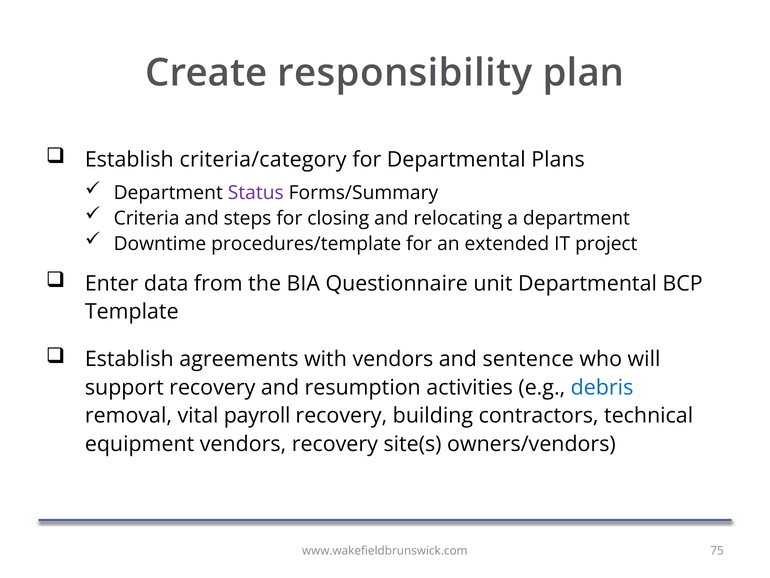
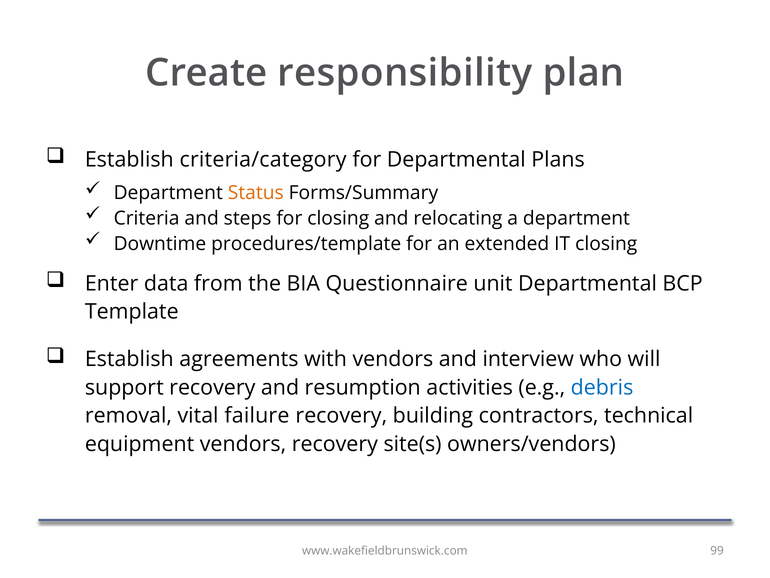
Status colour: purple -> orange
IT project: project -> closing
sentence: sentence -> interview
payroll: payroll -> failure
75: 75 -> 99
